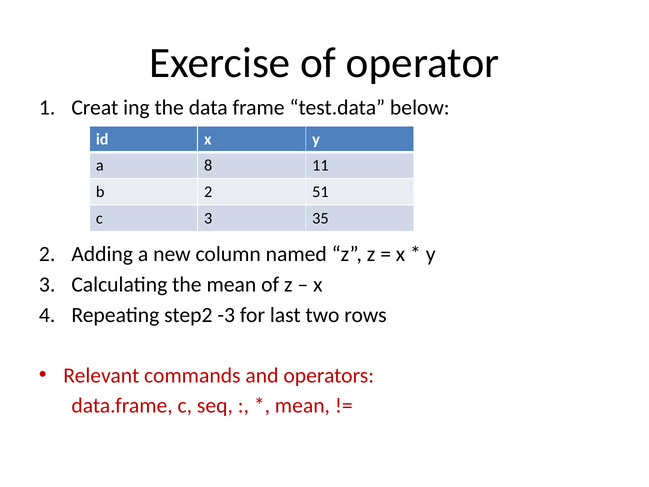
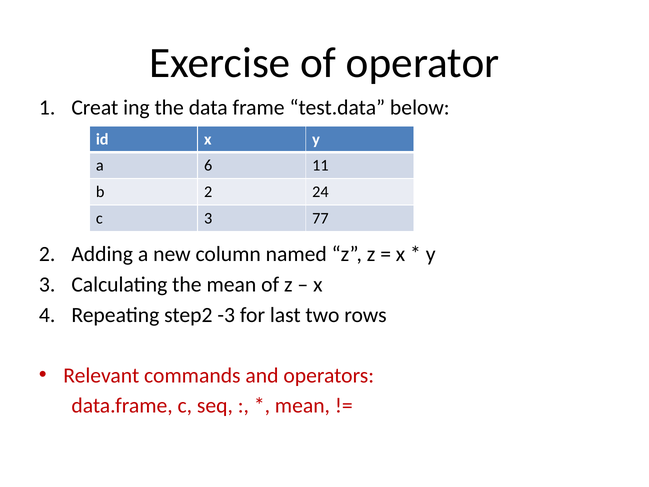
8: 8 -> 6
51: 51 -> 24
35: 35 -> 77
